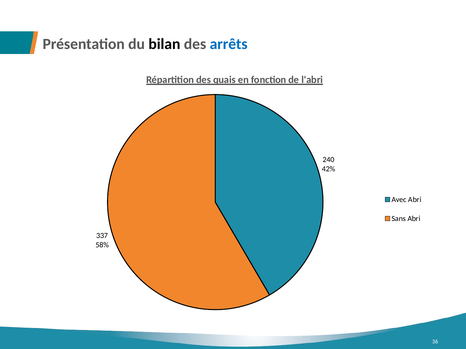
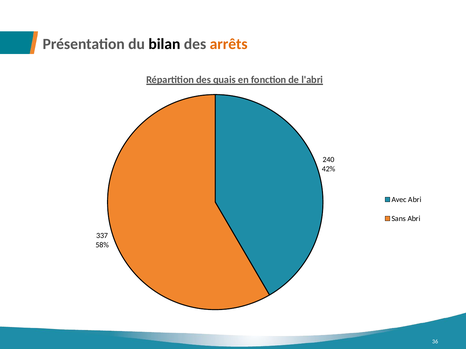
arrêts colour: blue -> orange
